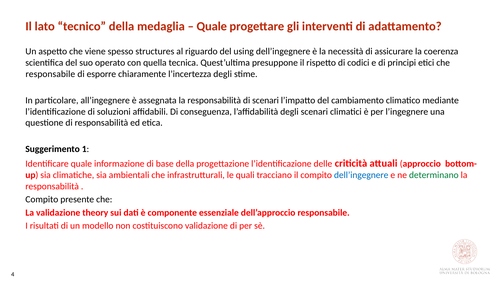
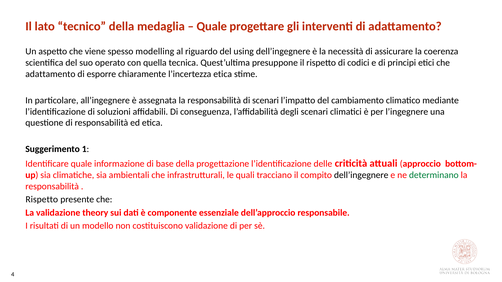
structures: structures -> modelling
responsabile at (50, 74): responsabile -> adattamento
l’incertezza degli: degli -> etica
dell’ingegnere at (361, 175) colour: blue -> black
Compito at (42, 200): Compito -> Rispetto
